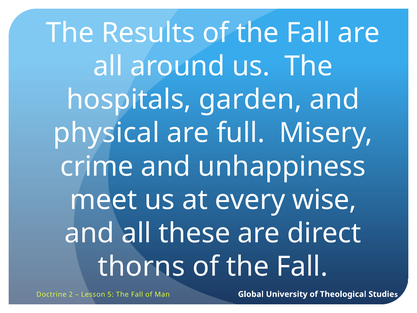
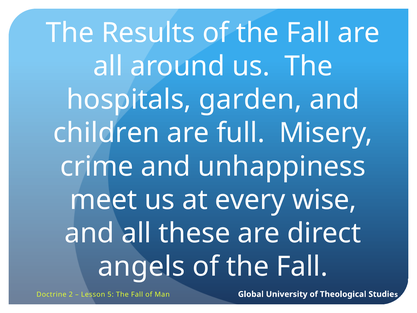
physical: physical -> children
thorns: thorns -> angels
